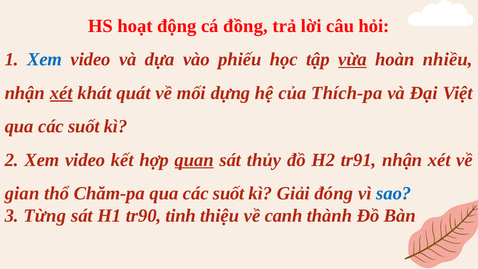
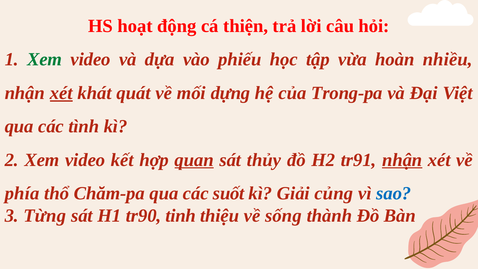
đồng: đồng -> thiện
Xem at (45, 59) colour: blue -> green
vừa underline: present -> none
Thích-pa: Thích-pa -> Trong-pa
suốt at (84, 126): suốt -> tình
nhận at (402, 160) underline: none -> present
gian: gian -> phía
đóng: đóng -> củng
canh: canh -> sống
